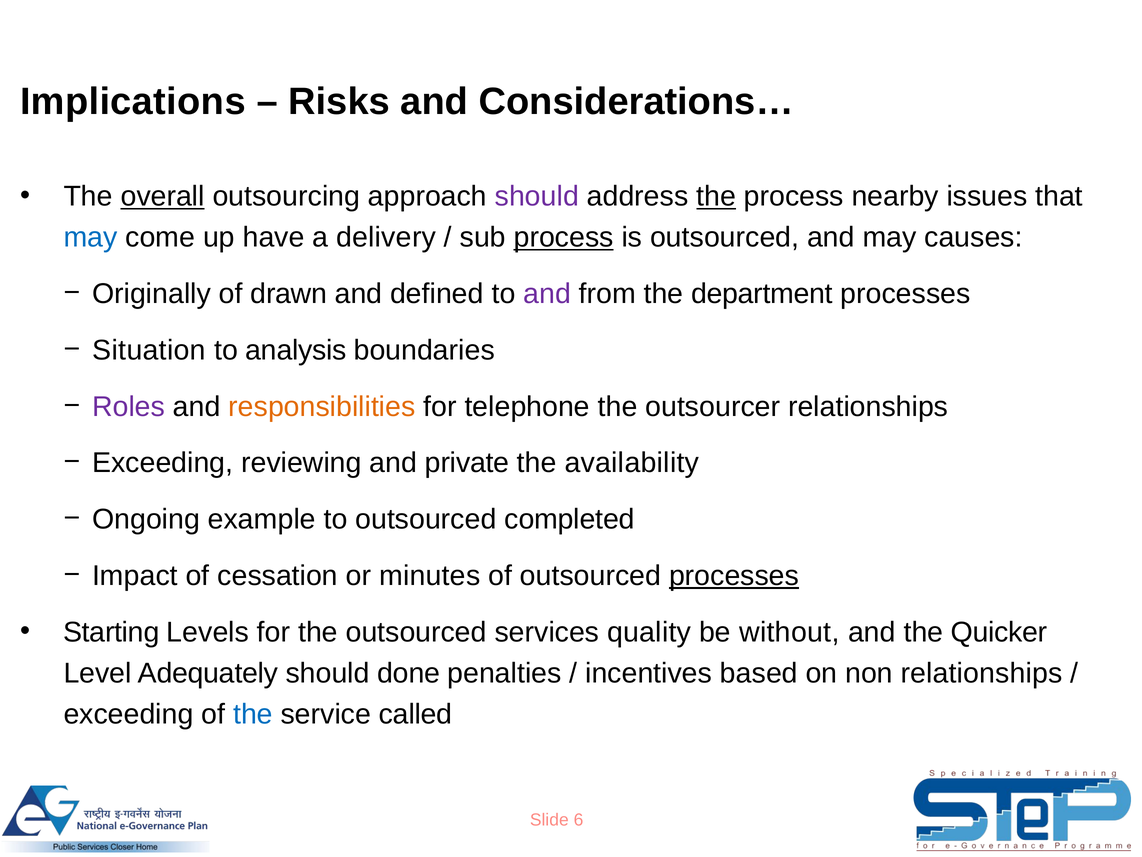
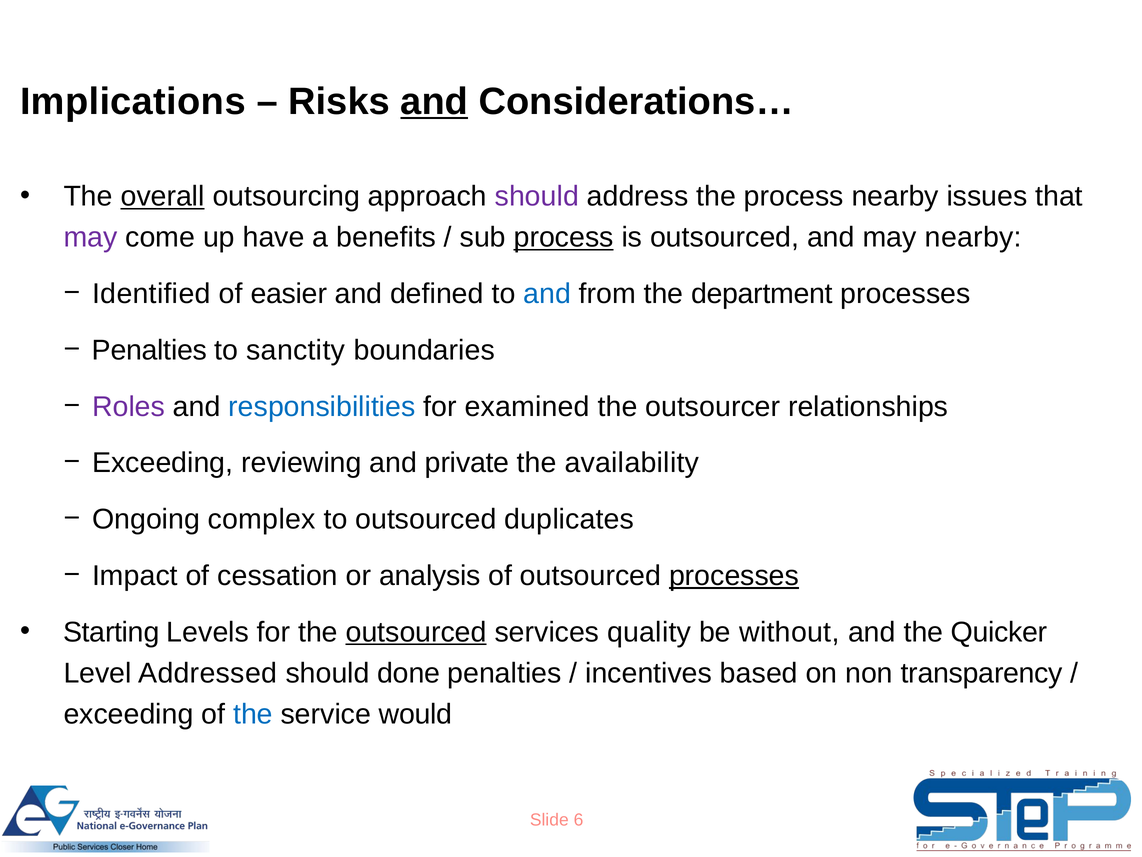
and at (434, 101) underline: none -> present
the at (716, 196) underline: present -> none
may at (91, 237) colour: blue -> purple
delivery: delivery -> benefits
may causes: causes -> nearby
Originally: Originally -> Identified
drawn: drawn -> easier
and at (547, 294) colour: purple -> blue
Situation at (149, 350): Situation -> Penalties
analysis: analysis -> sanctity
responsibilities colour: orange -> blue
telephone: telephone -> examined
example: example -> complex
completed: completed -> duplicates
minutes: minutes -> analysis
outsourced at (416, 632) underline: none -> present
Adequately: Adequately -> Addressed
non relationships: relationships -> transparency
called: called -> would
